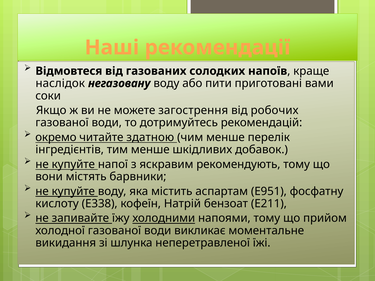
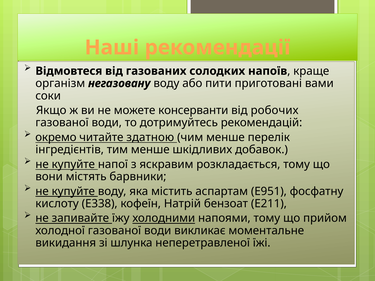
наслідок: наслідок -> організм
загострення: загострення -> консерванти
рекомендують: рекомендують -> розкладається
